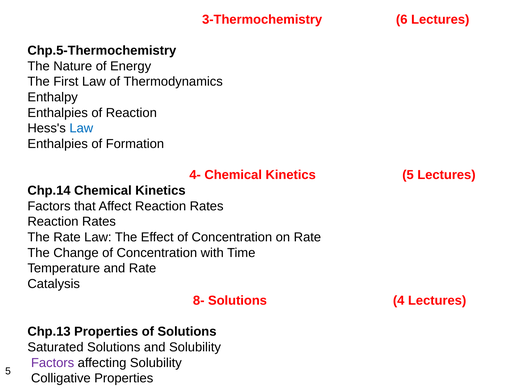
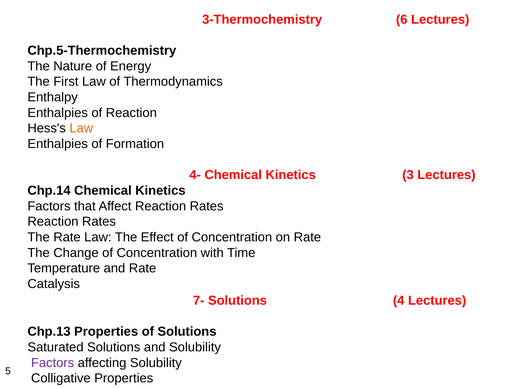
Law at (81, 128) colour: blue -> orange
Kinetics 5: 5 -> 3
8-: 8- -> 7-
